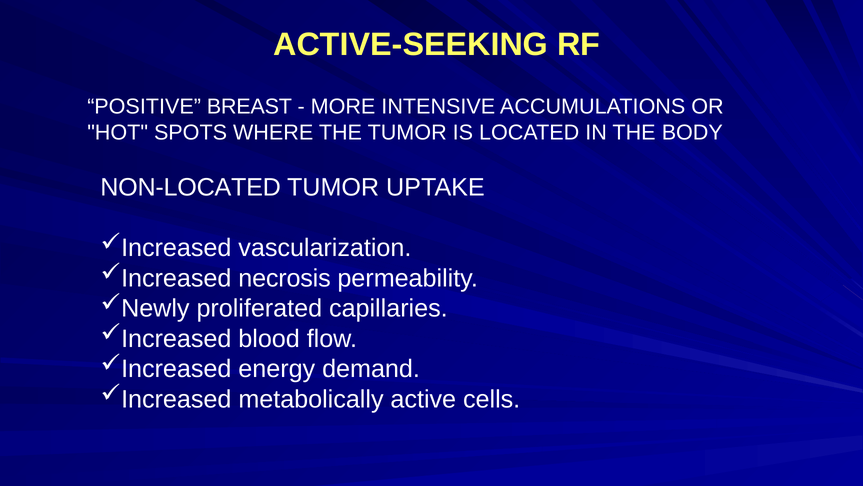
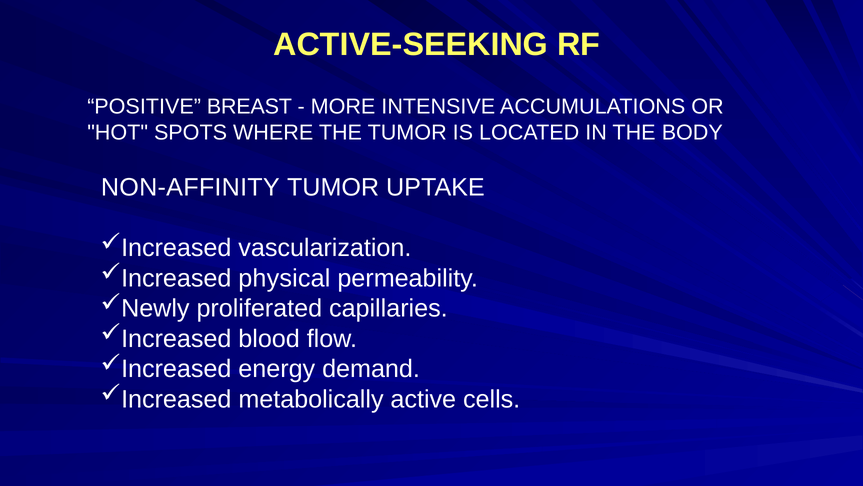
NON-LOCATED: NON-LOCATED -> NON-AFFINITY
necrosis: necrosis -> physical
